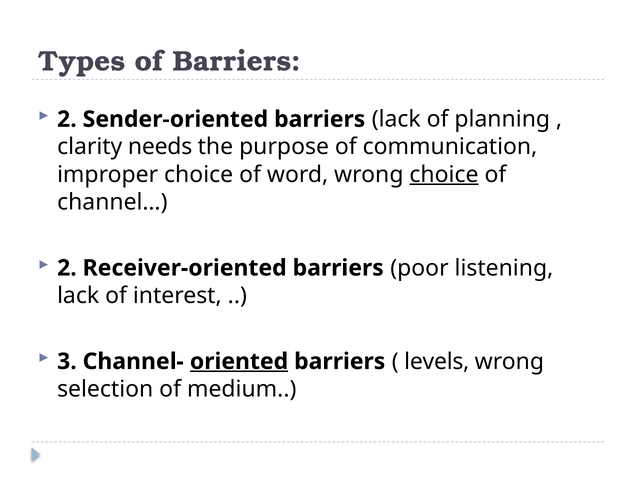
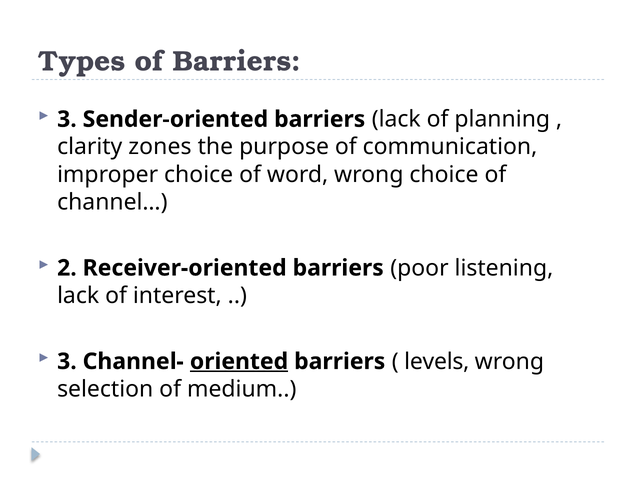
2 at (67, 119): 2 -> 3
needs: needs -> zones
choice at (444, 175) underline: present -> none
